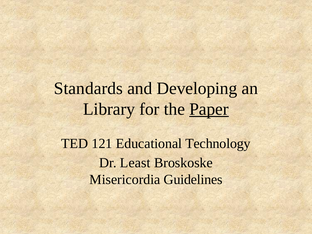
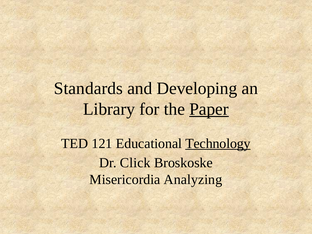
Technology underline: none -> present
Least: Least -> Click
Guidelines: Guidelines -> Analyzing
